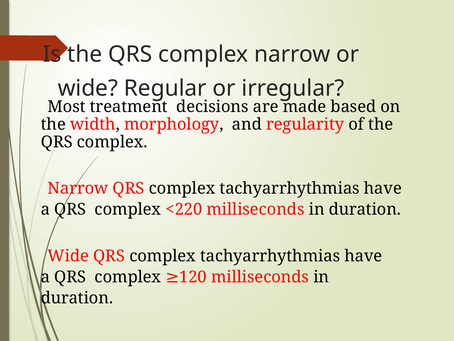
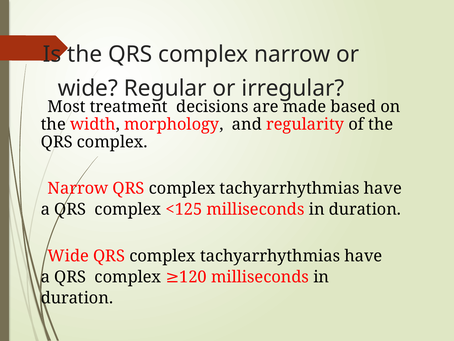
<220: <220 -> <125
